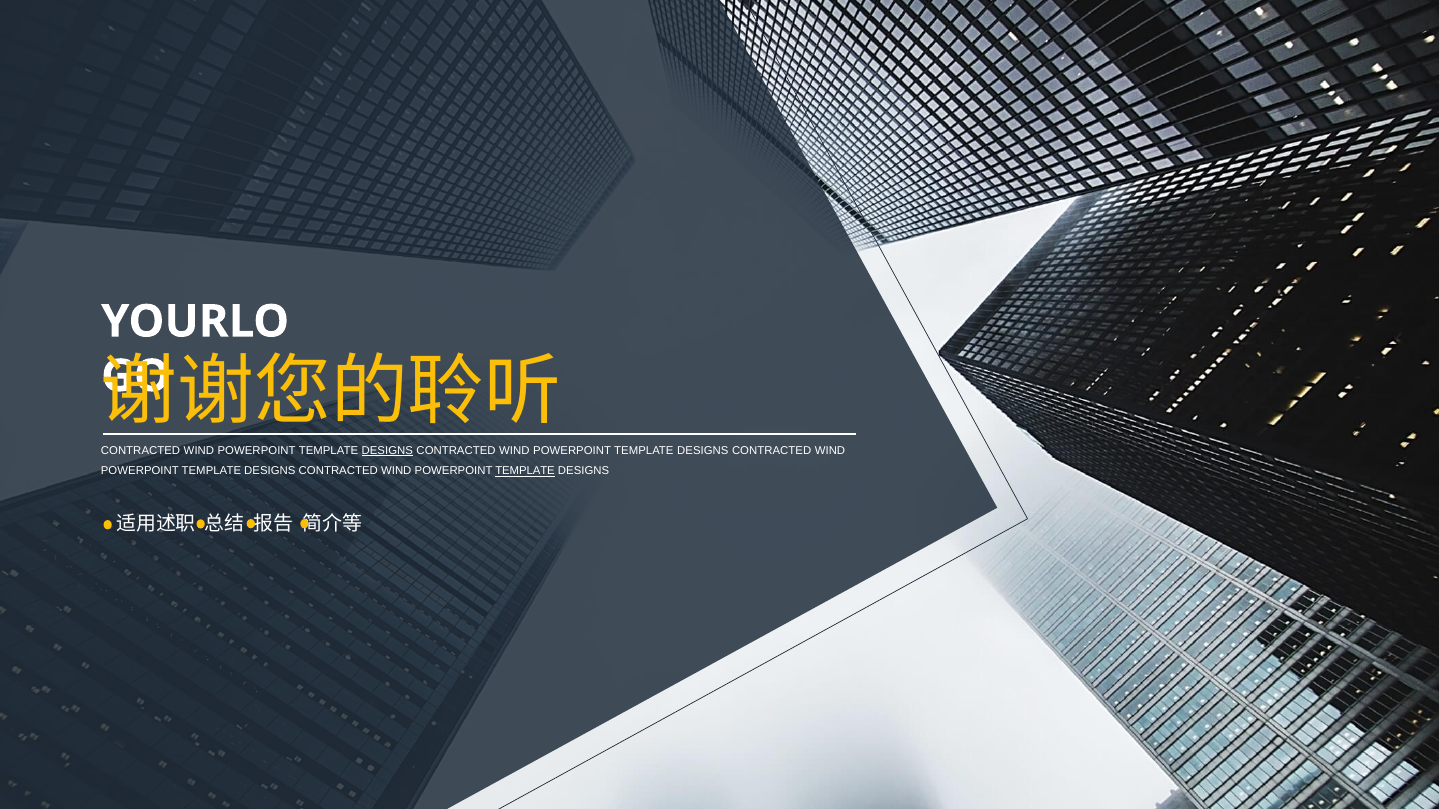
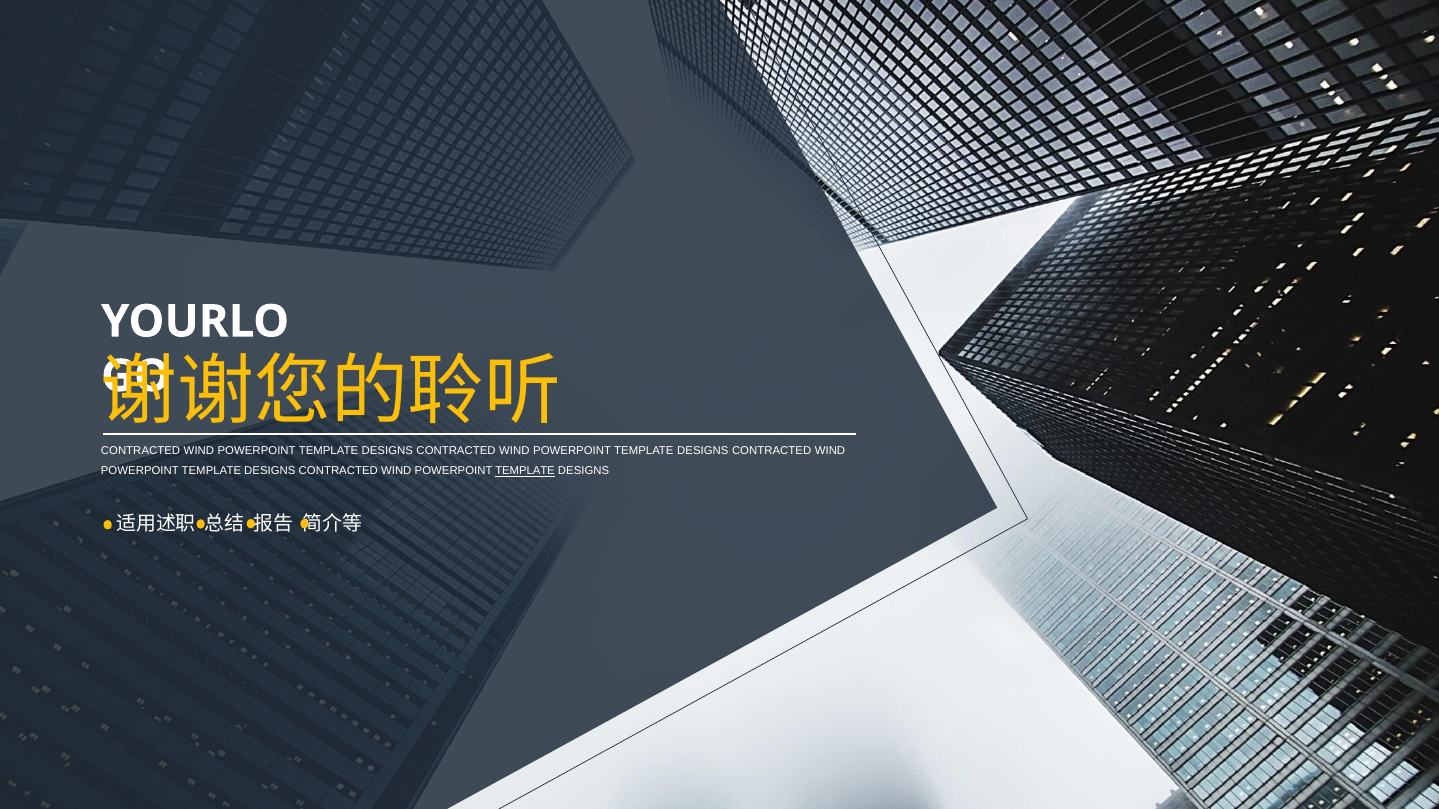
DESIGNS at (387, 451) underline: present -> none
